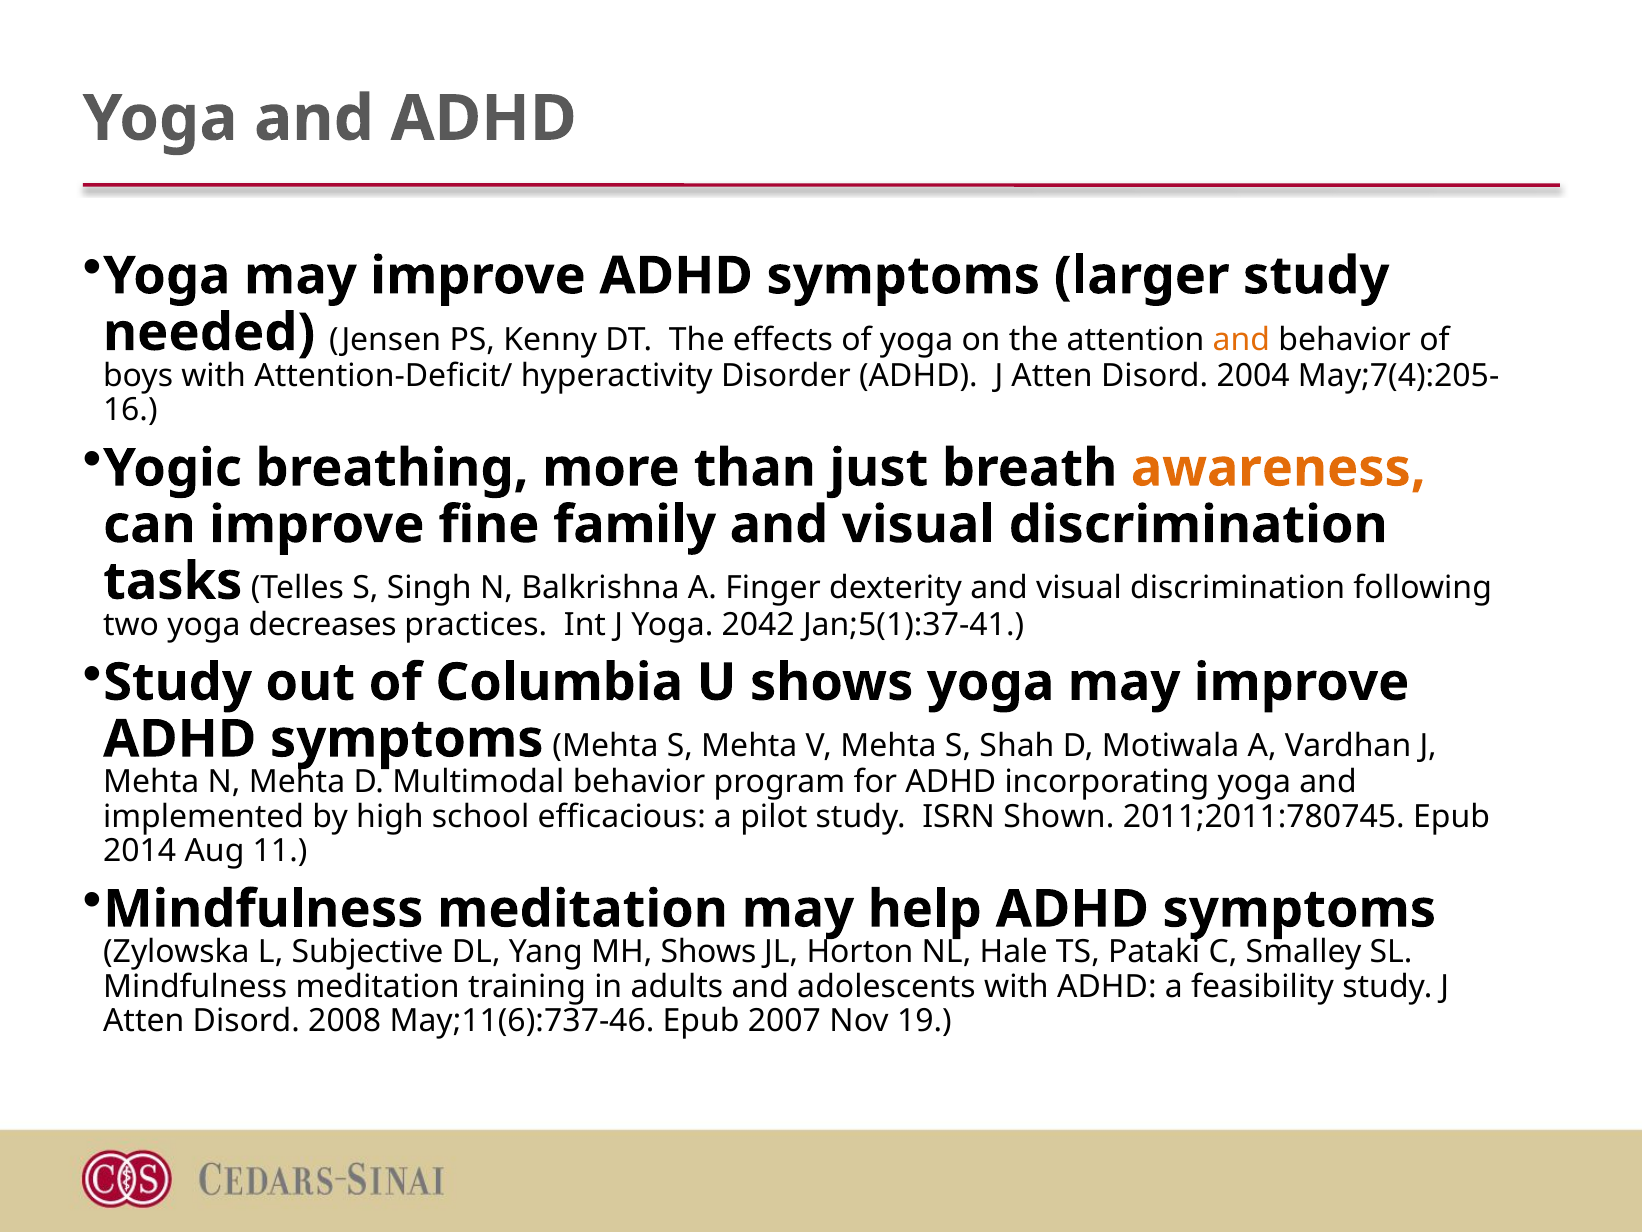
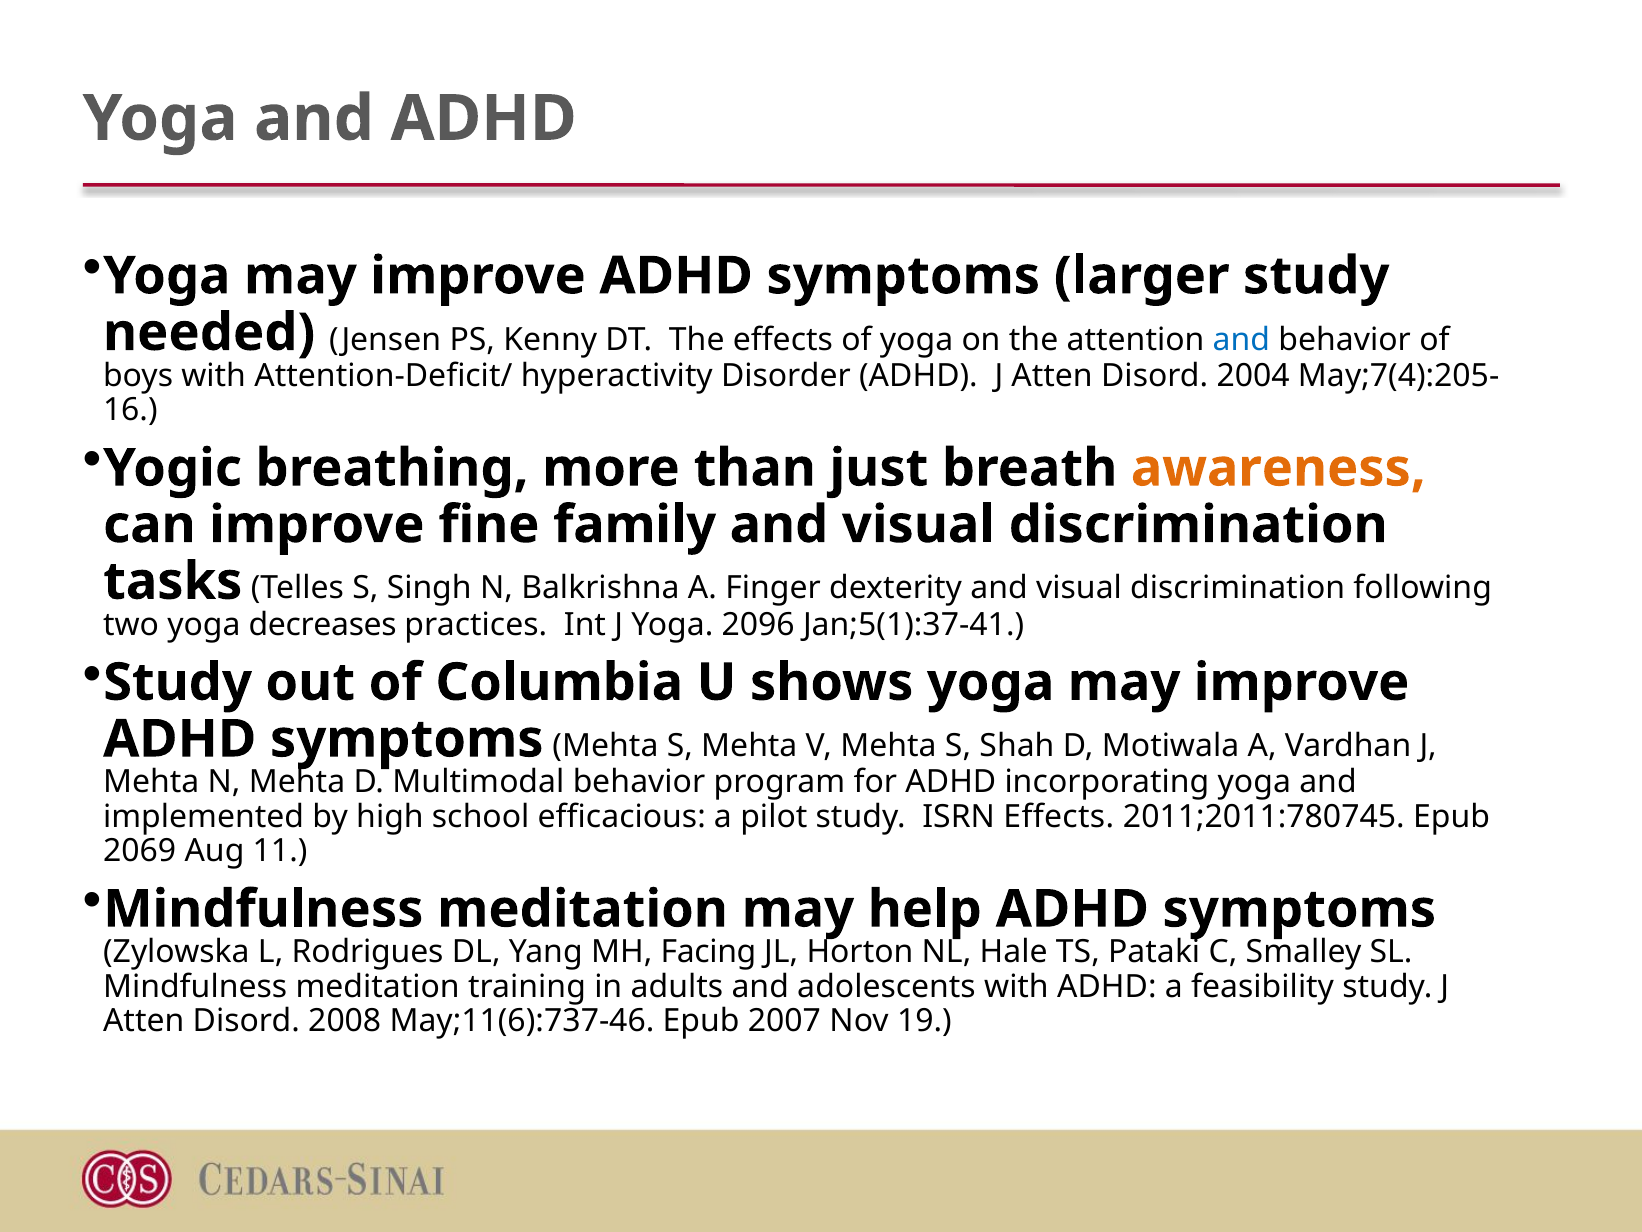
and at (1241, 339) colour: orange -> blue
2042: 2042 -> 2096
ISRN Shown: Shown -> Effects
2014: 2014 -> 2069
Subjective: Subjective -> Rodrigues
MH Shows: Shows -> Facing
